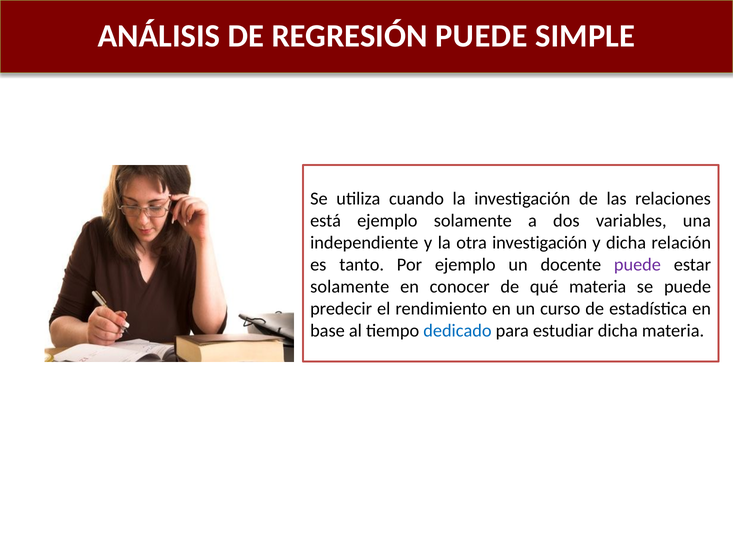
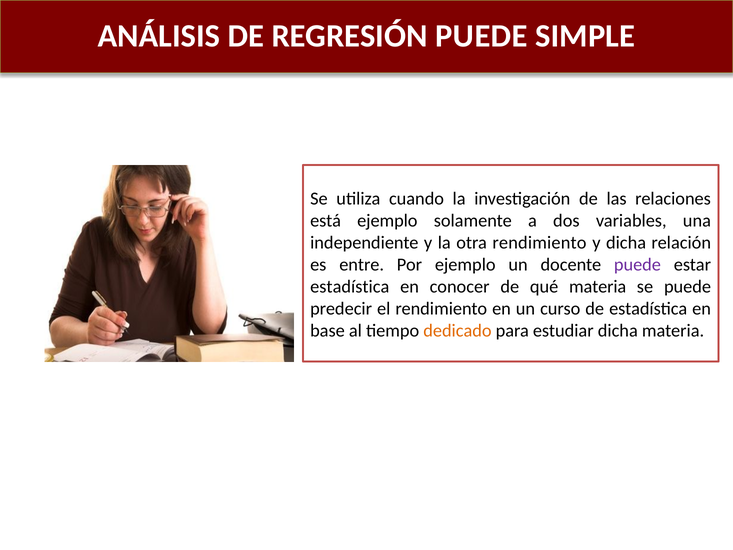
otra investigación: investigación -> rendimiento
tanto: tanto -> entre
solamente at (350, 286): solamente -> estadística
dedicado colour: blue -> orange
